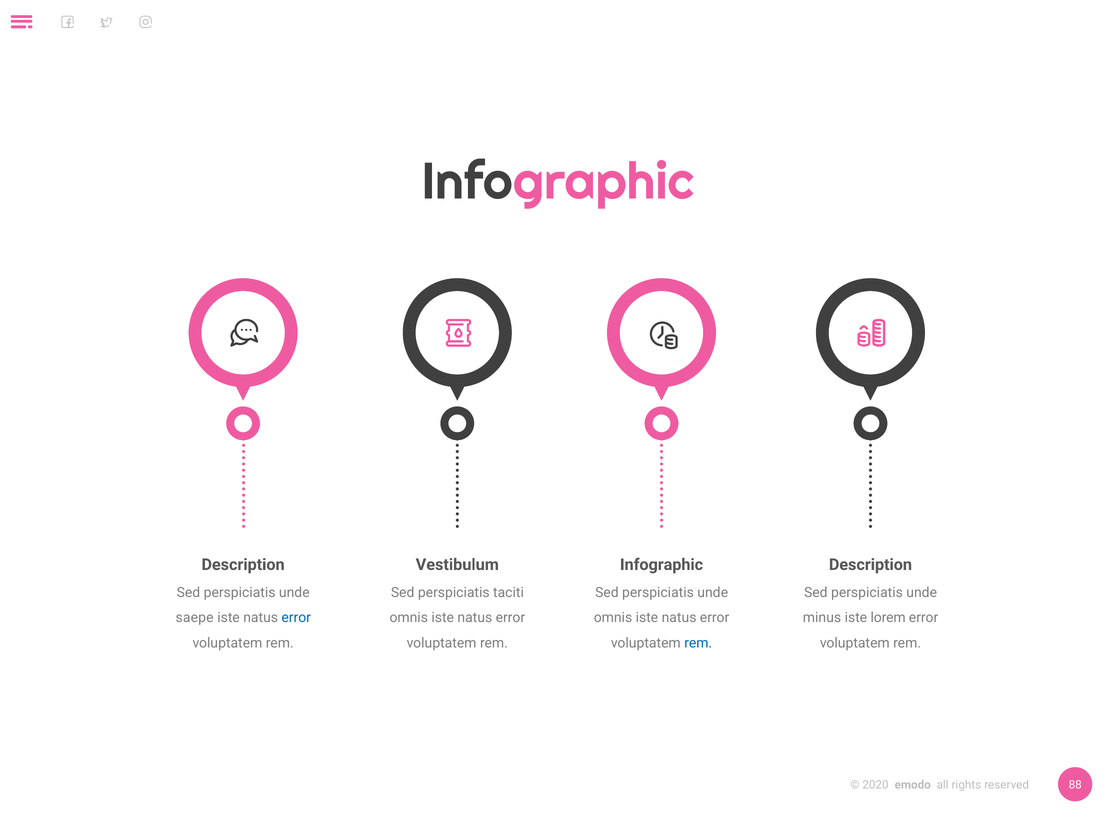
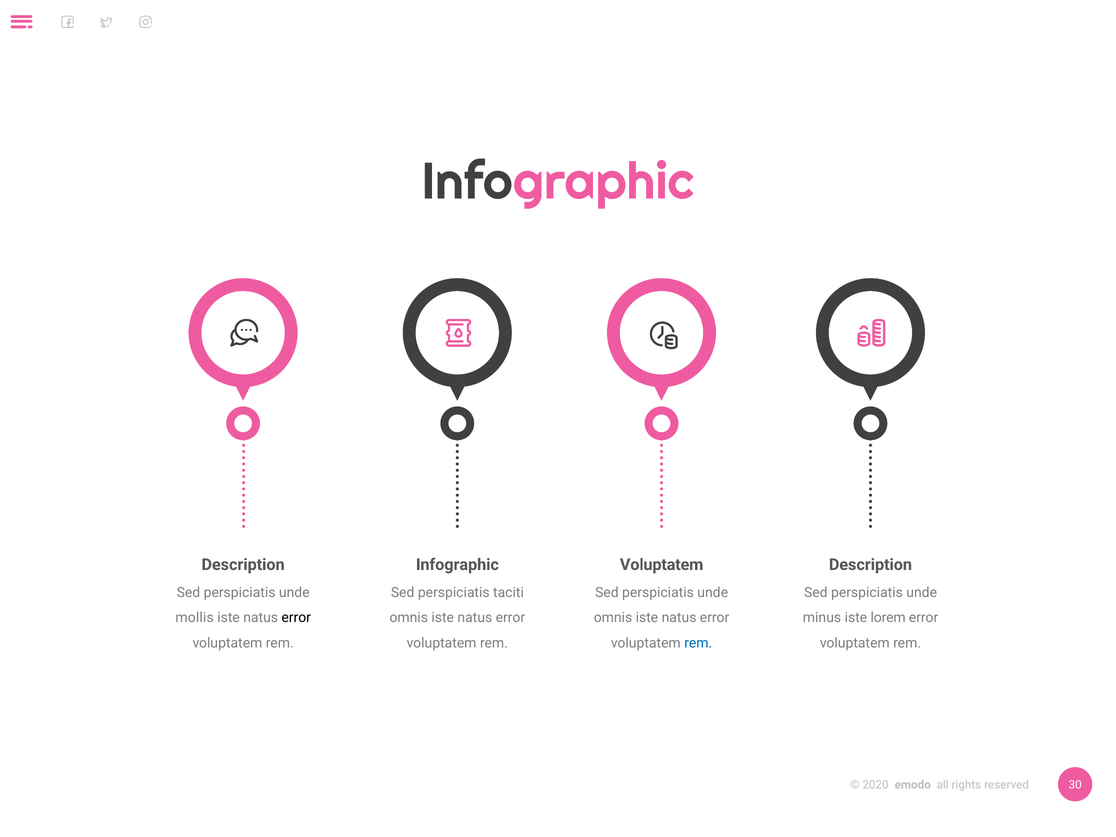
Vestibulum at (457, 565): Vestibulum -> Infographic
Infographic at (662, 565): Infographic -> Voluptatem
saepe: saepe -> mollis
error at (296, 618) colour: blue -> black
88: 88 -> 30
